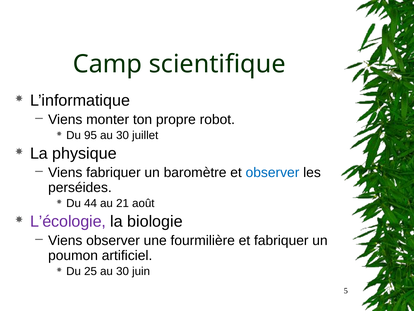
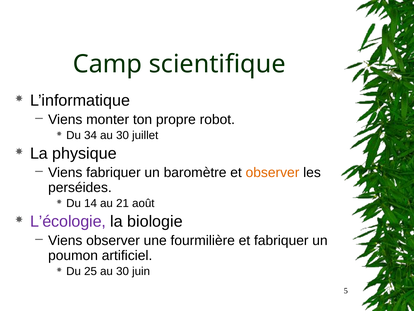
95: 95 -> 34
observer at (272, 172) colour: blue -> orange
44: 44 -> 14
